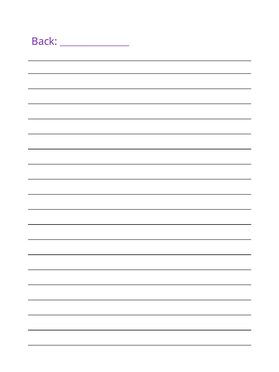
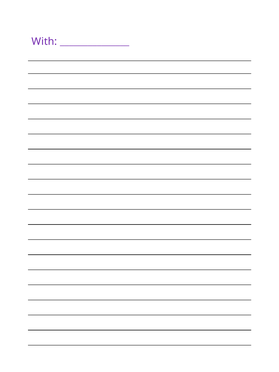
Back: Back -> With
